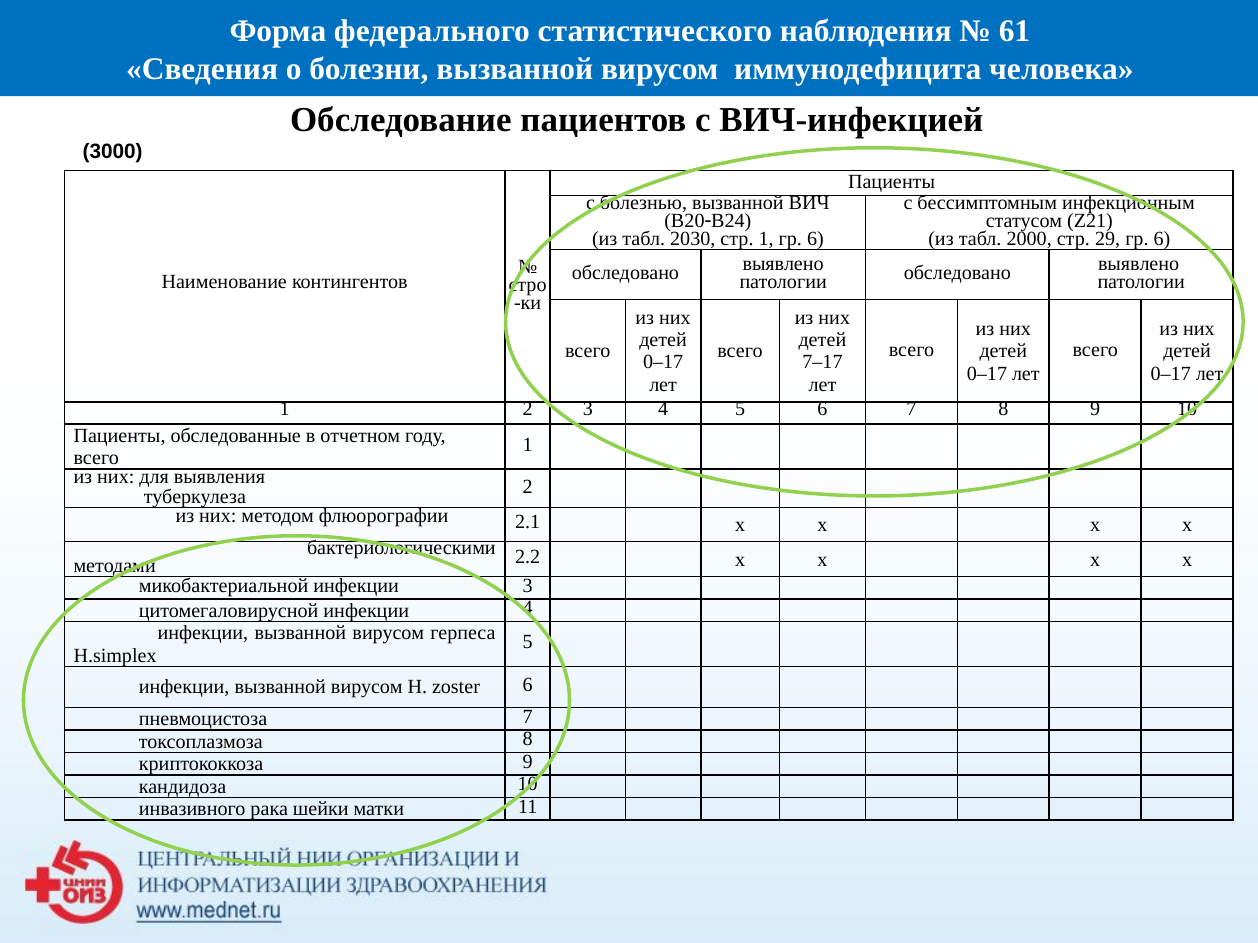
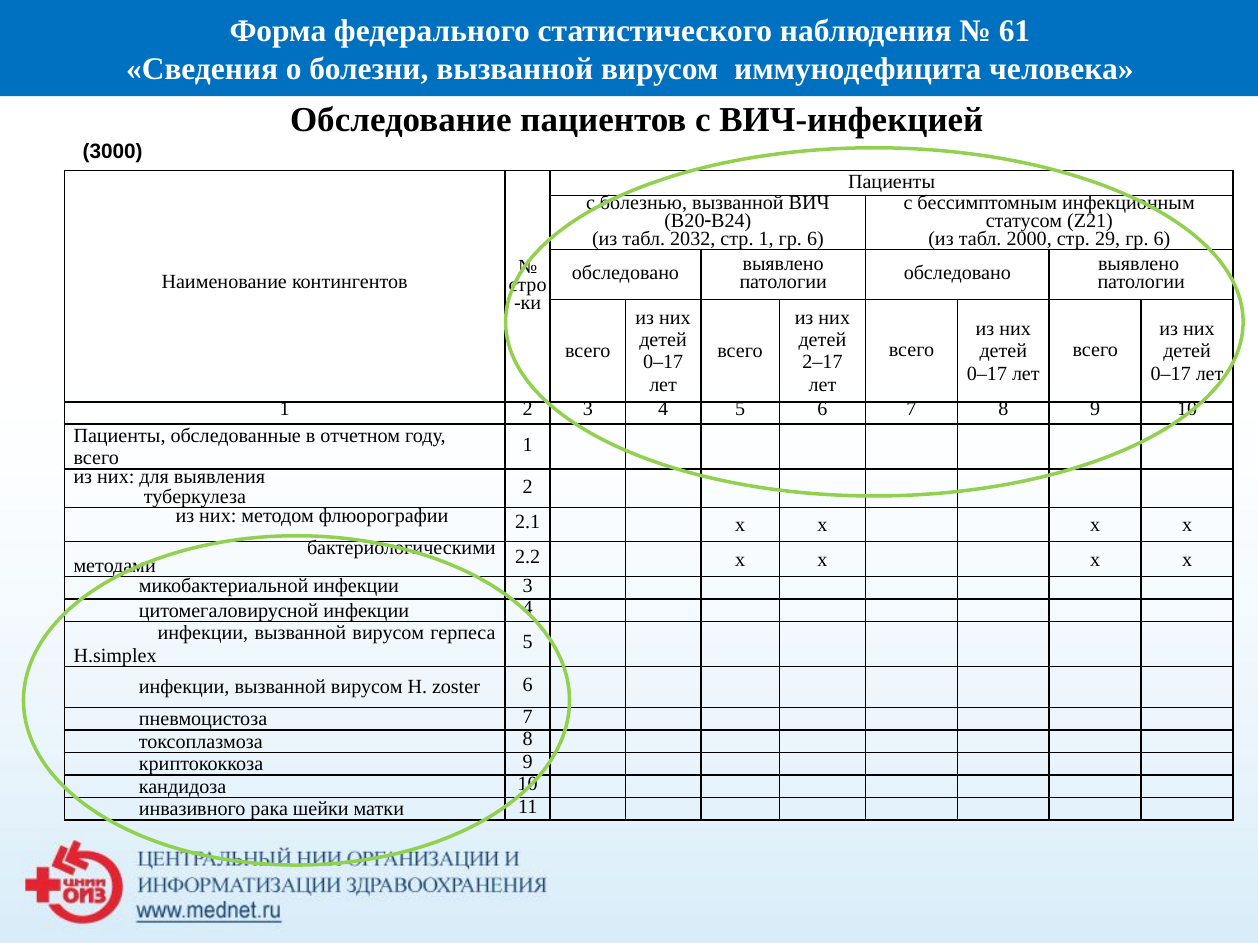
2030: 2030 -> 2032
7–17: 7–17 -> 2–17
